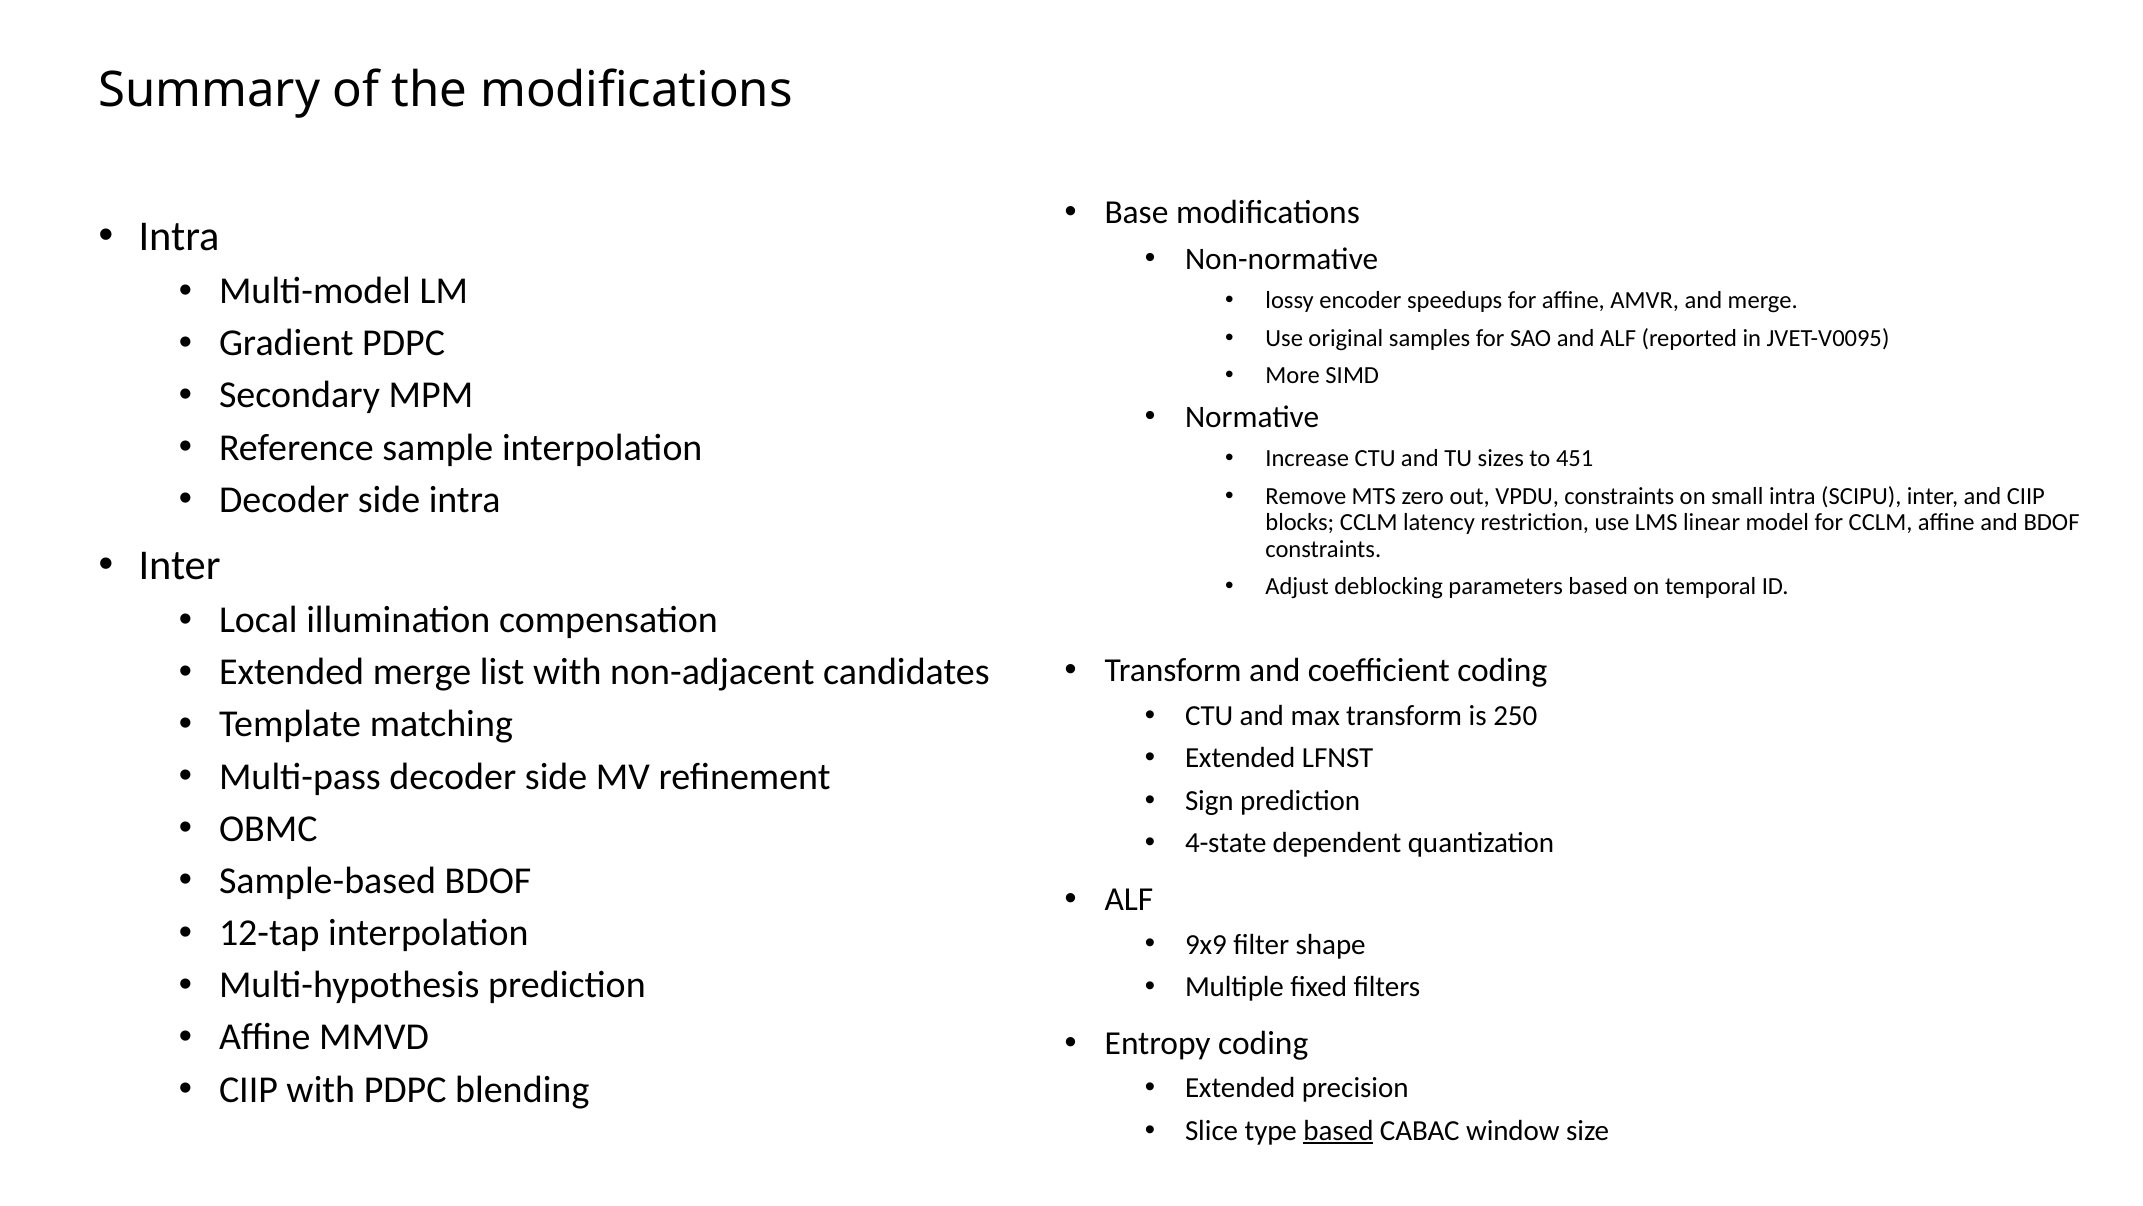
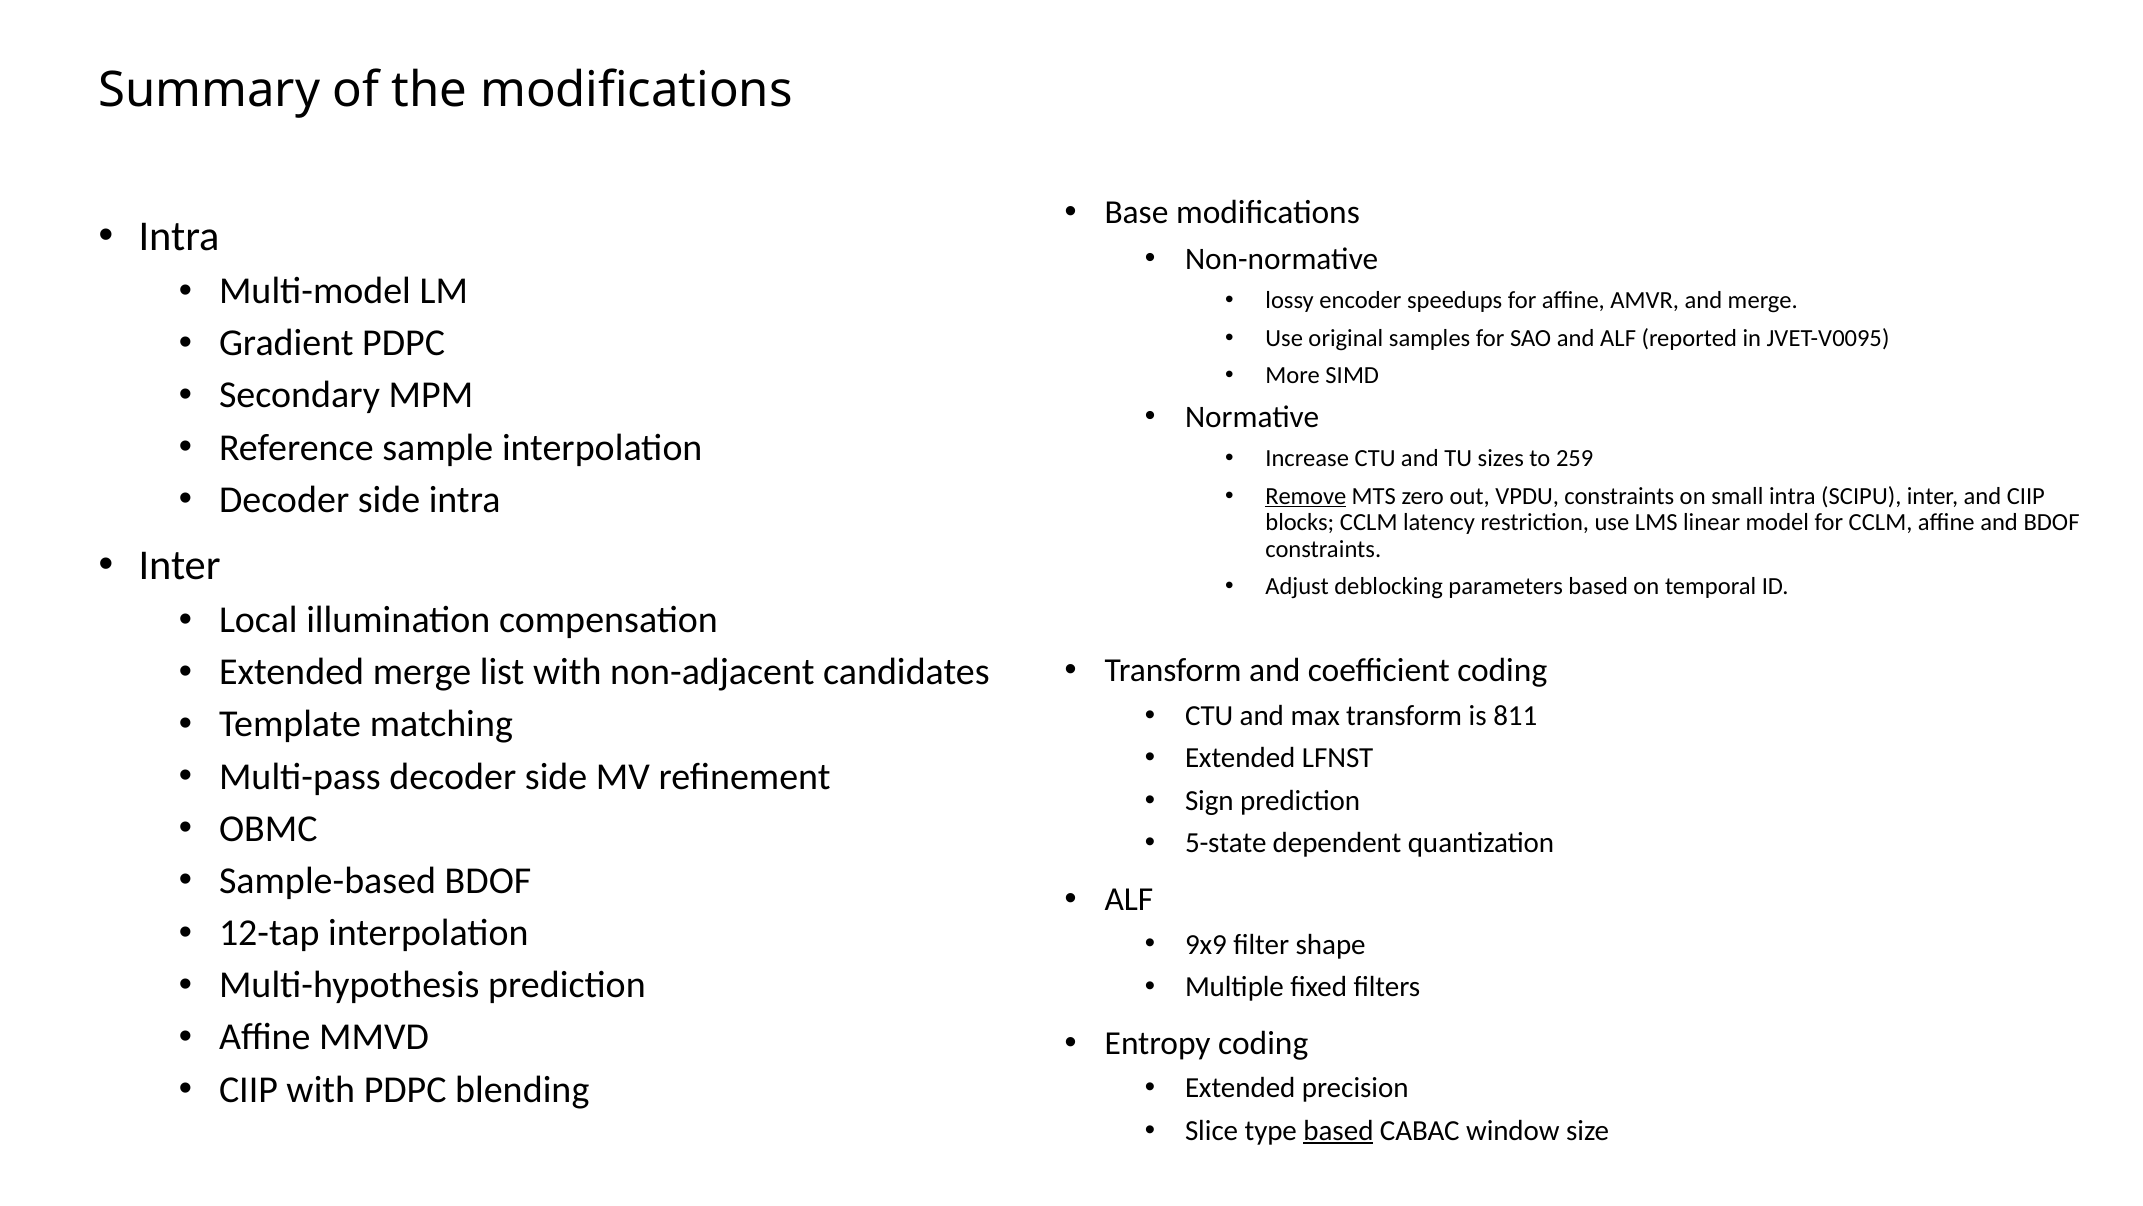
451: 451 -> 259
Remove underline: none -> present
250: 250 -> 811
4-state: 4-state -> 5-state
